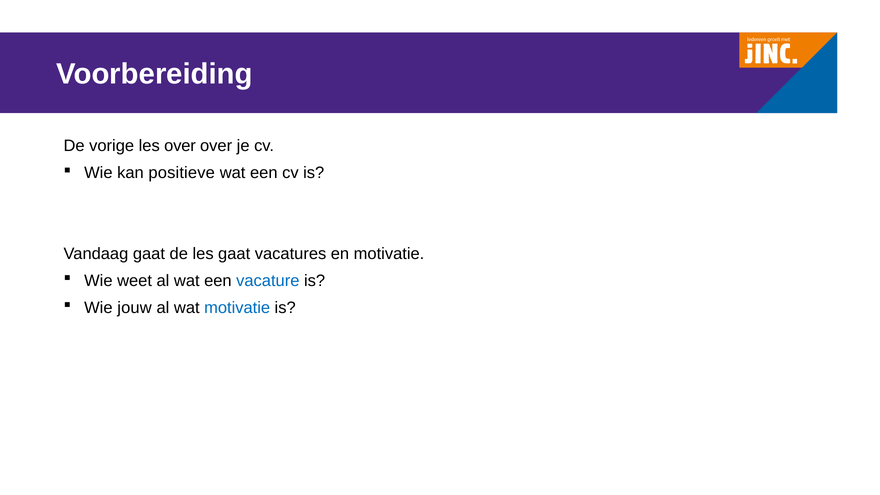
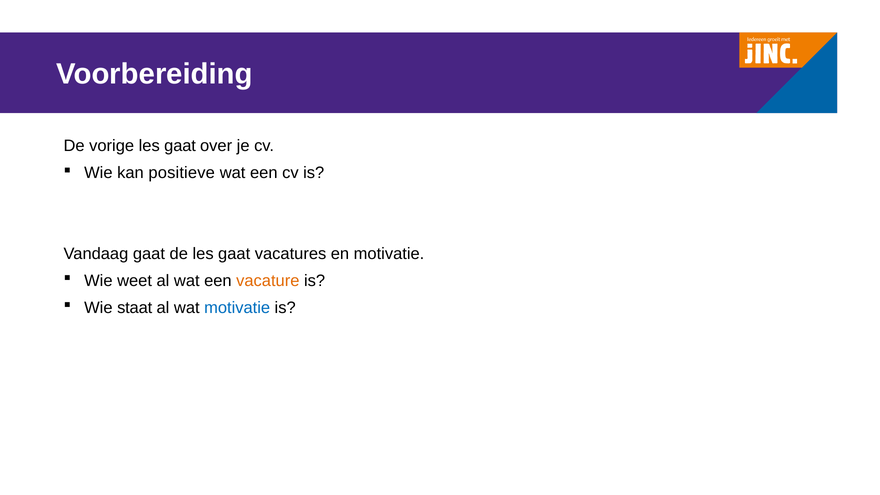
vorige les over: over -> gaat
vacature colour: blue -> orange
jouw: jouw -> staat
